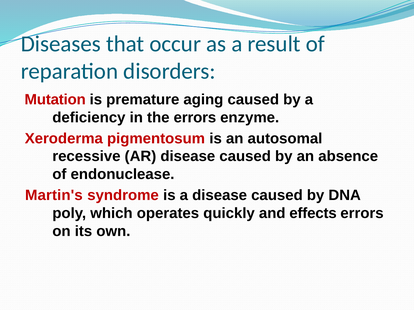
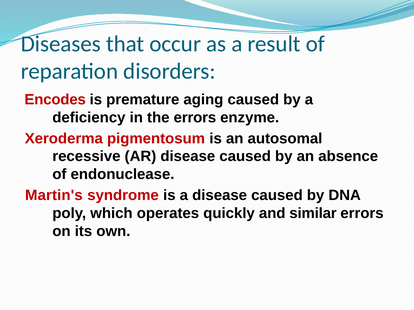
Mutation: Mutation -> Encodes
effects: effects -> similar
